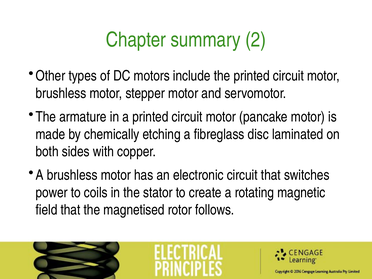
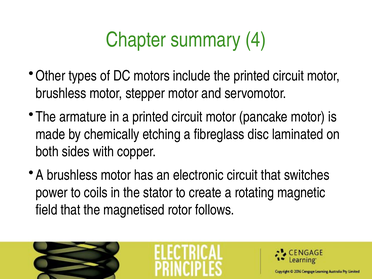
2: 2 -> 4
